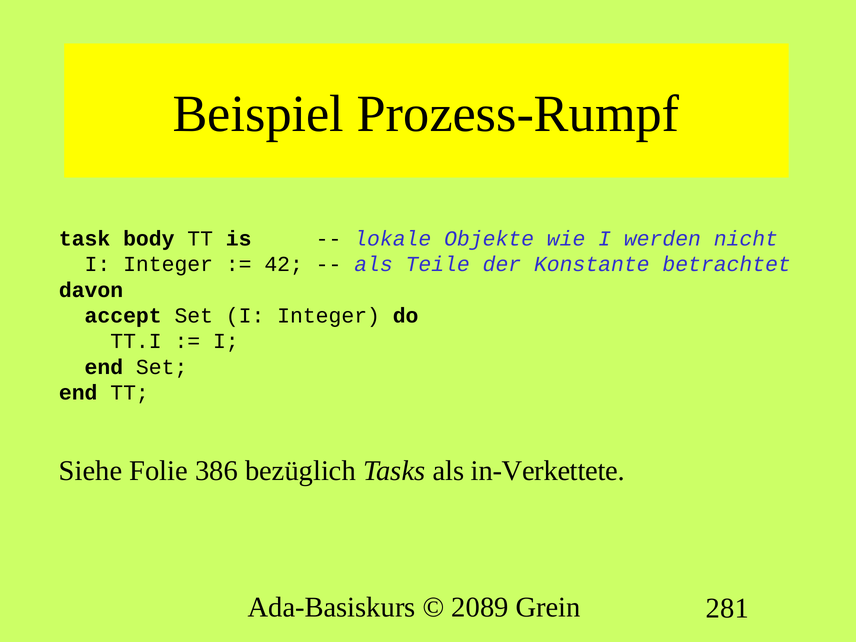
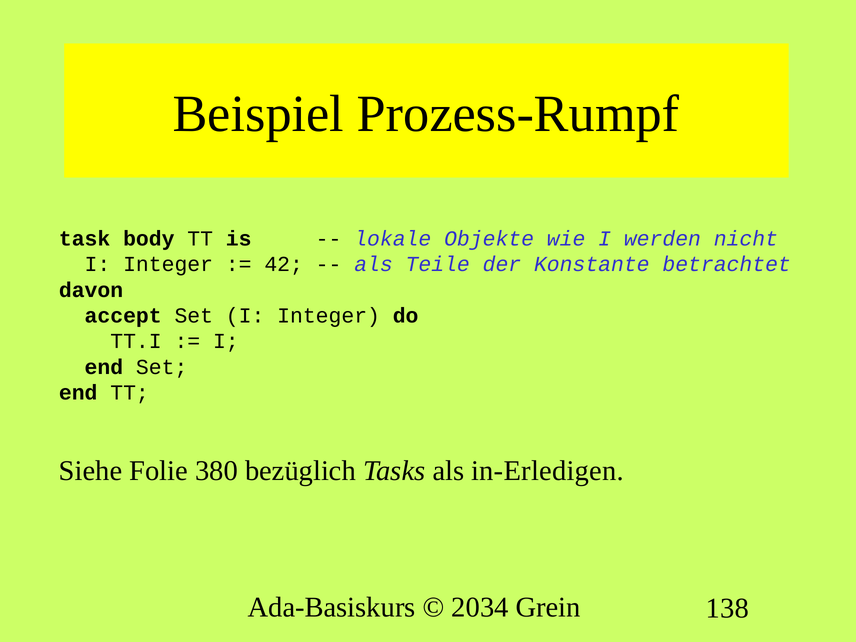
386: 386 -> 380
in-Verkettete: in-Verkettete -> in-Erledigen
2089: 2089 -> 2034
281: 281 -> 138
